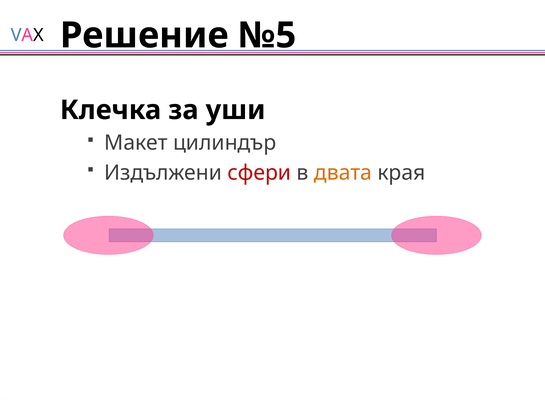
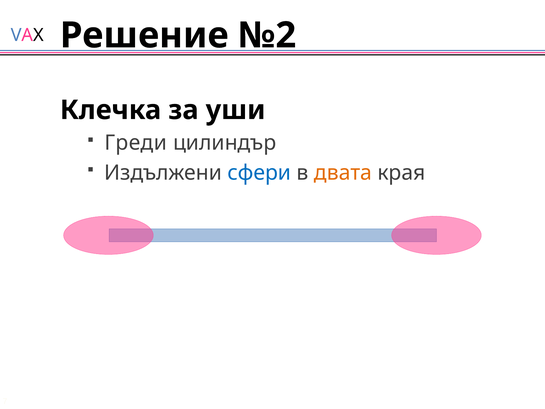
№5: №5 -> №2
Макет: Макет -> Греди
сфери colour: red -> blue
